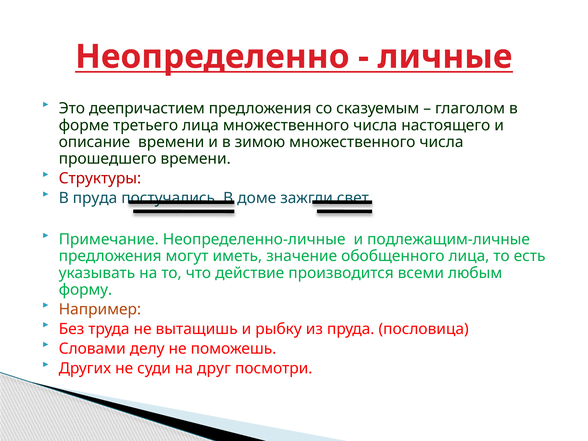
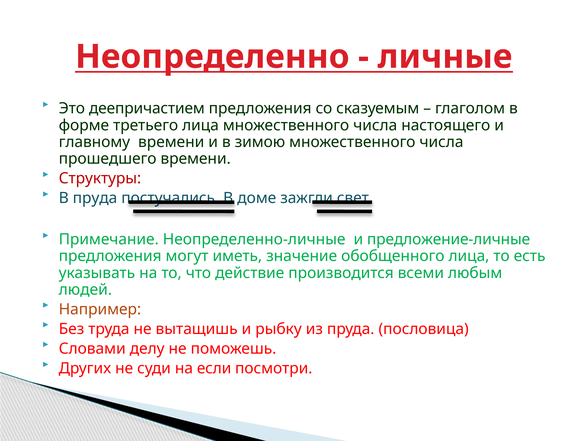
описание: описание -> главному
подлежащим-личные: подлежащим-личные -> предложение-личные
форму: форму -> людей
друг: друг -> если
